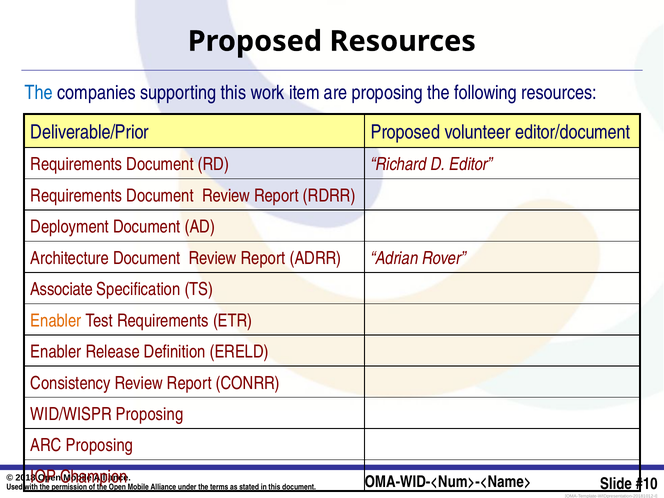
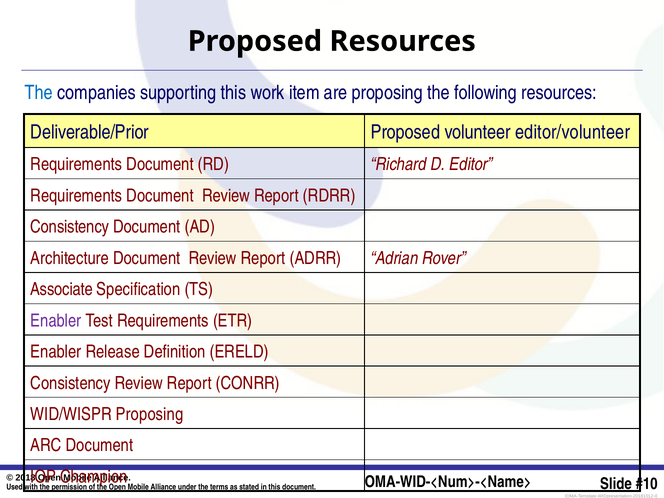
editor/document: editor/document -> editor/volunteer
Deployment at (70, 227): Deployment -> Consistency
Enabler at (56, 321) colour: orange -> purple
ARC Proposing: Proposing -> Document
